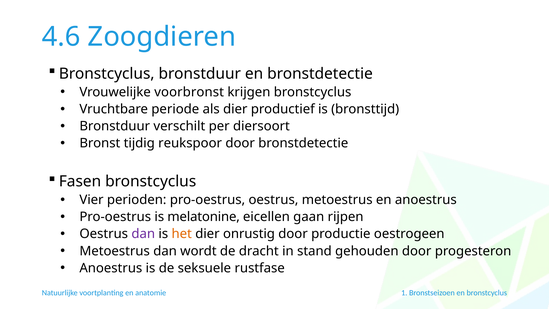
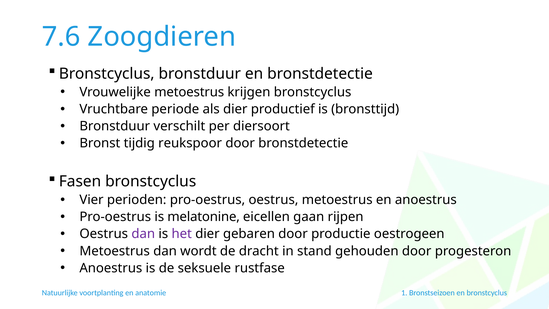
4.6: 4.6 -> 7.6
Vrouwelijke voorbronst: voorbronst -> metoestrus
het colour: orange -> purple
onrustig: onrustig -> gebaren
